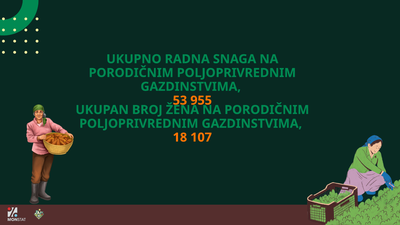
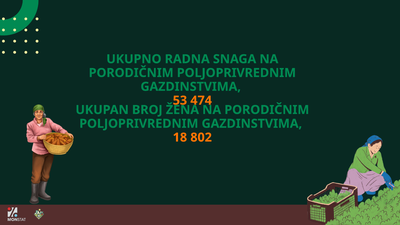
955: 955 -> 474
107: 107 -> 802
